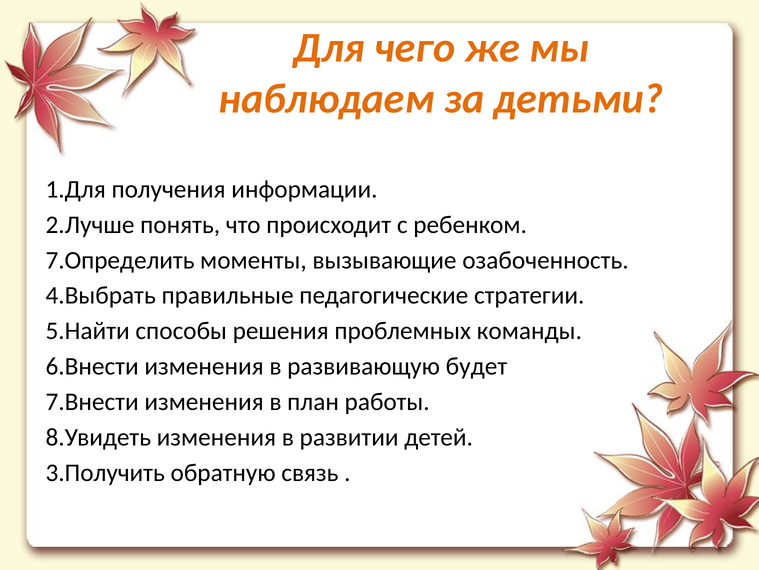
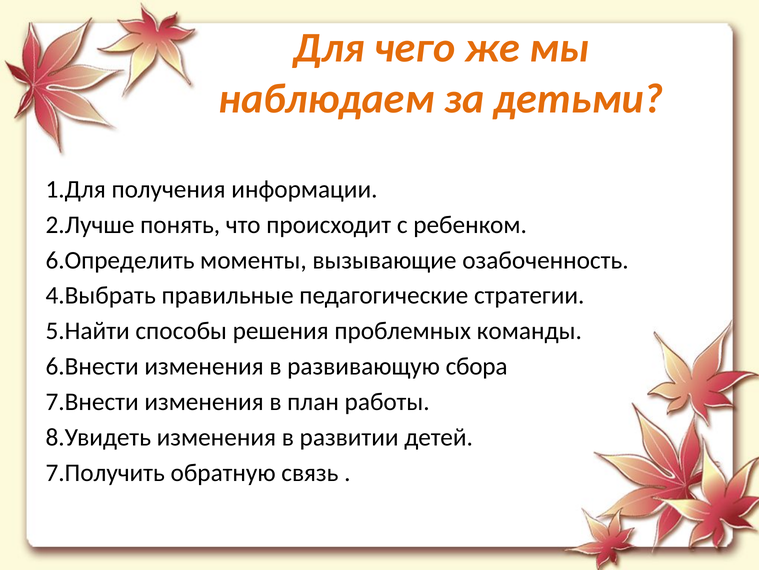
7.Определить: 7.Определить -> 6.Определить
будет: будет -> сбора
3.Получить: 3.Получить -> 7.Получить
